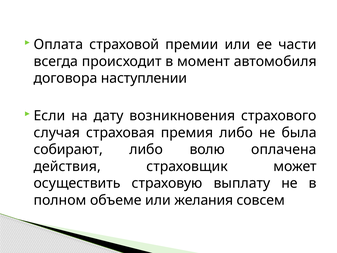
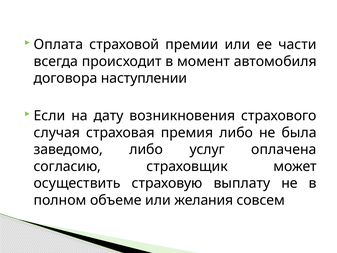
собирают: собирают -> заведомо
волю: волю -> услуг
действия: действия -> согласию
